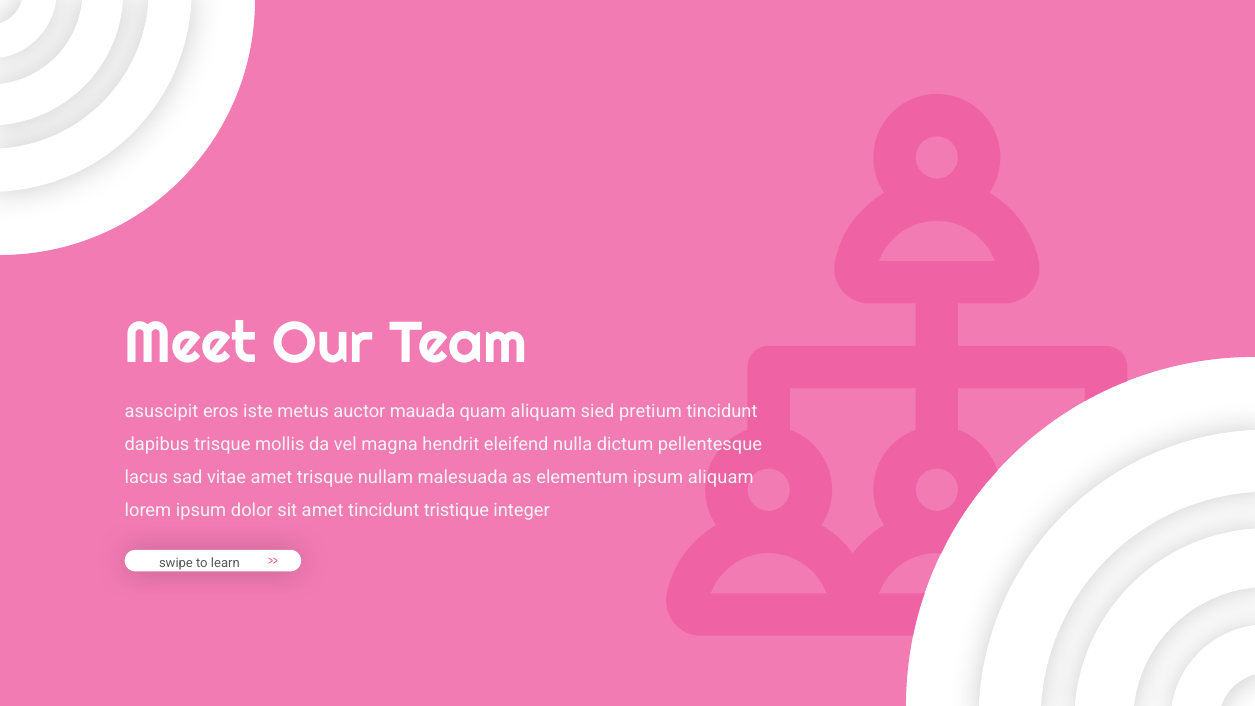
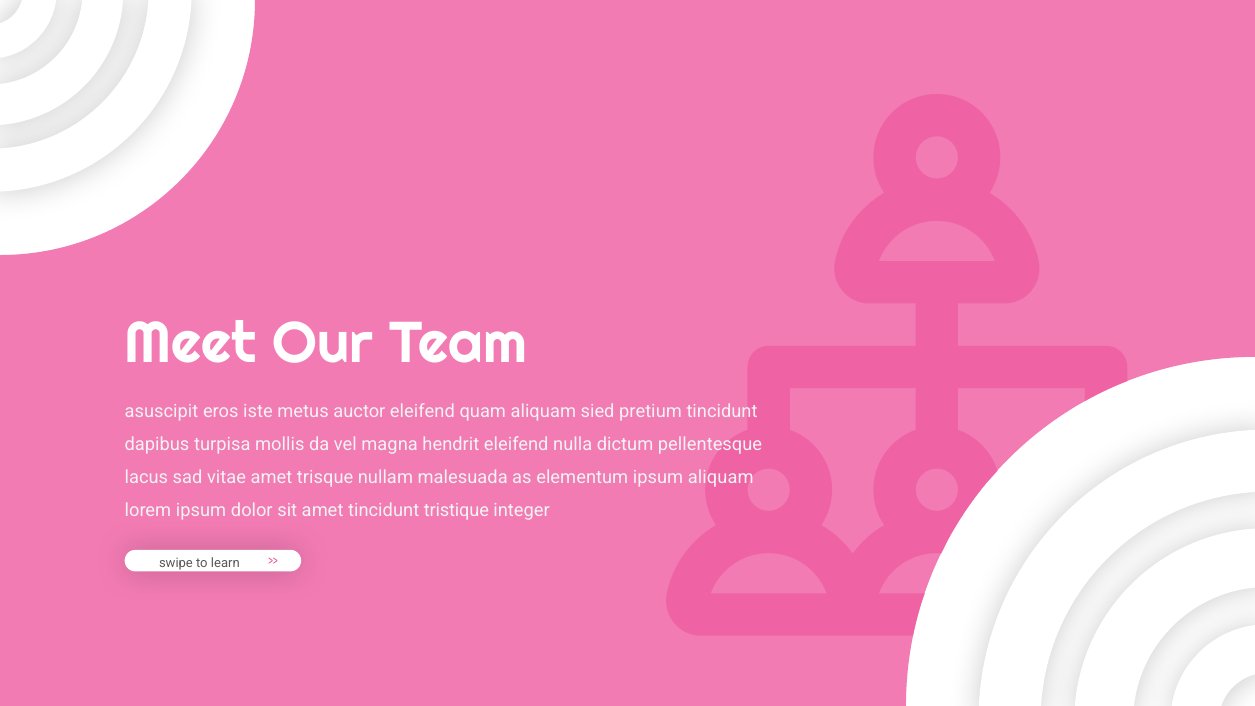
auctor mauada: mauada -> eleifend
dapibus trisque: trisque -> turpisa
